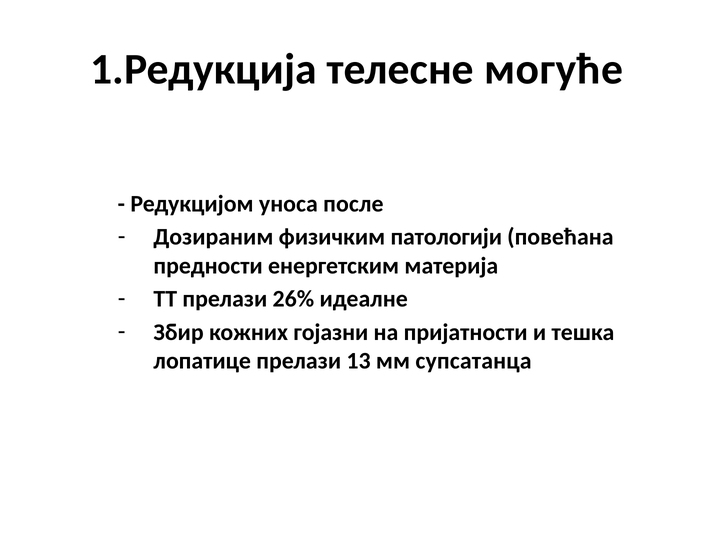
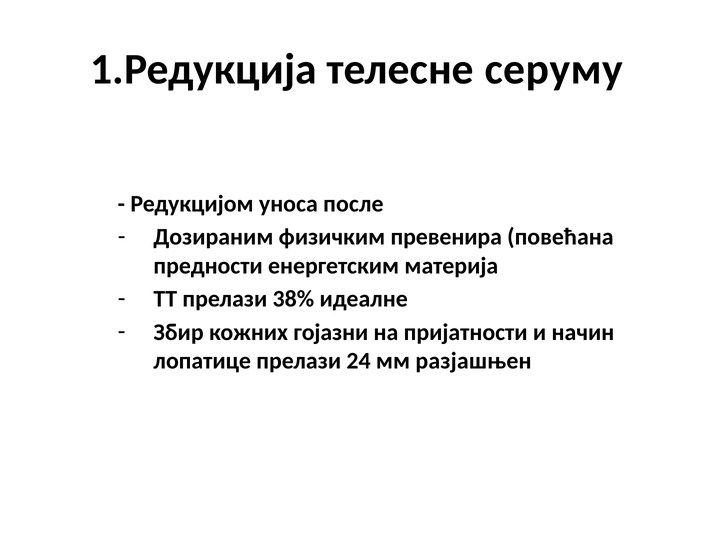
могуће: могуће -> серуму
патологији: патологији -> превенира
26%: 26% -> 38%
тешка: тешка -> начин
13: 13 -> 24
супсатанца: супсатанца -> разјашњен
